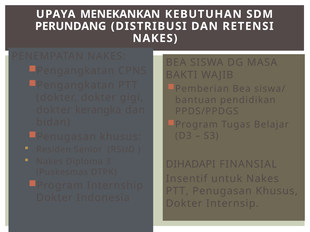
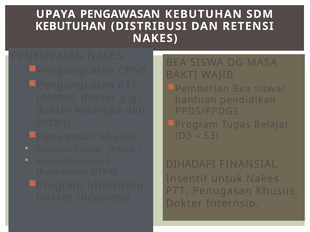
MENEKANKAN: MENEKANKAN -> PENGAWASAN
PERUNDANG at (71, 26): PERUNDANG -> KEBUTUHAN
